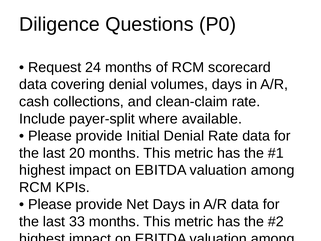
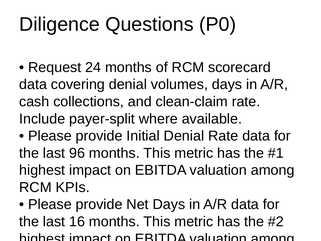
20: 20 -> 96
33: 33 -> 16
